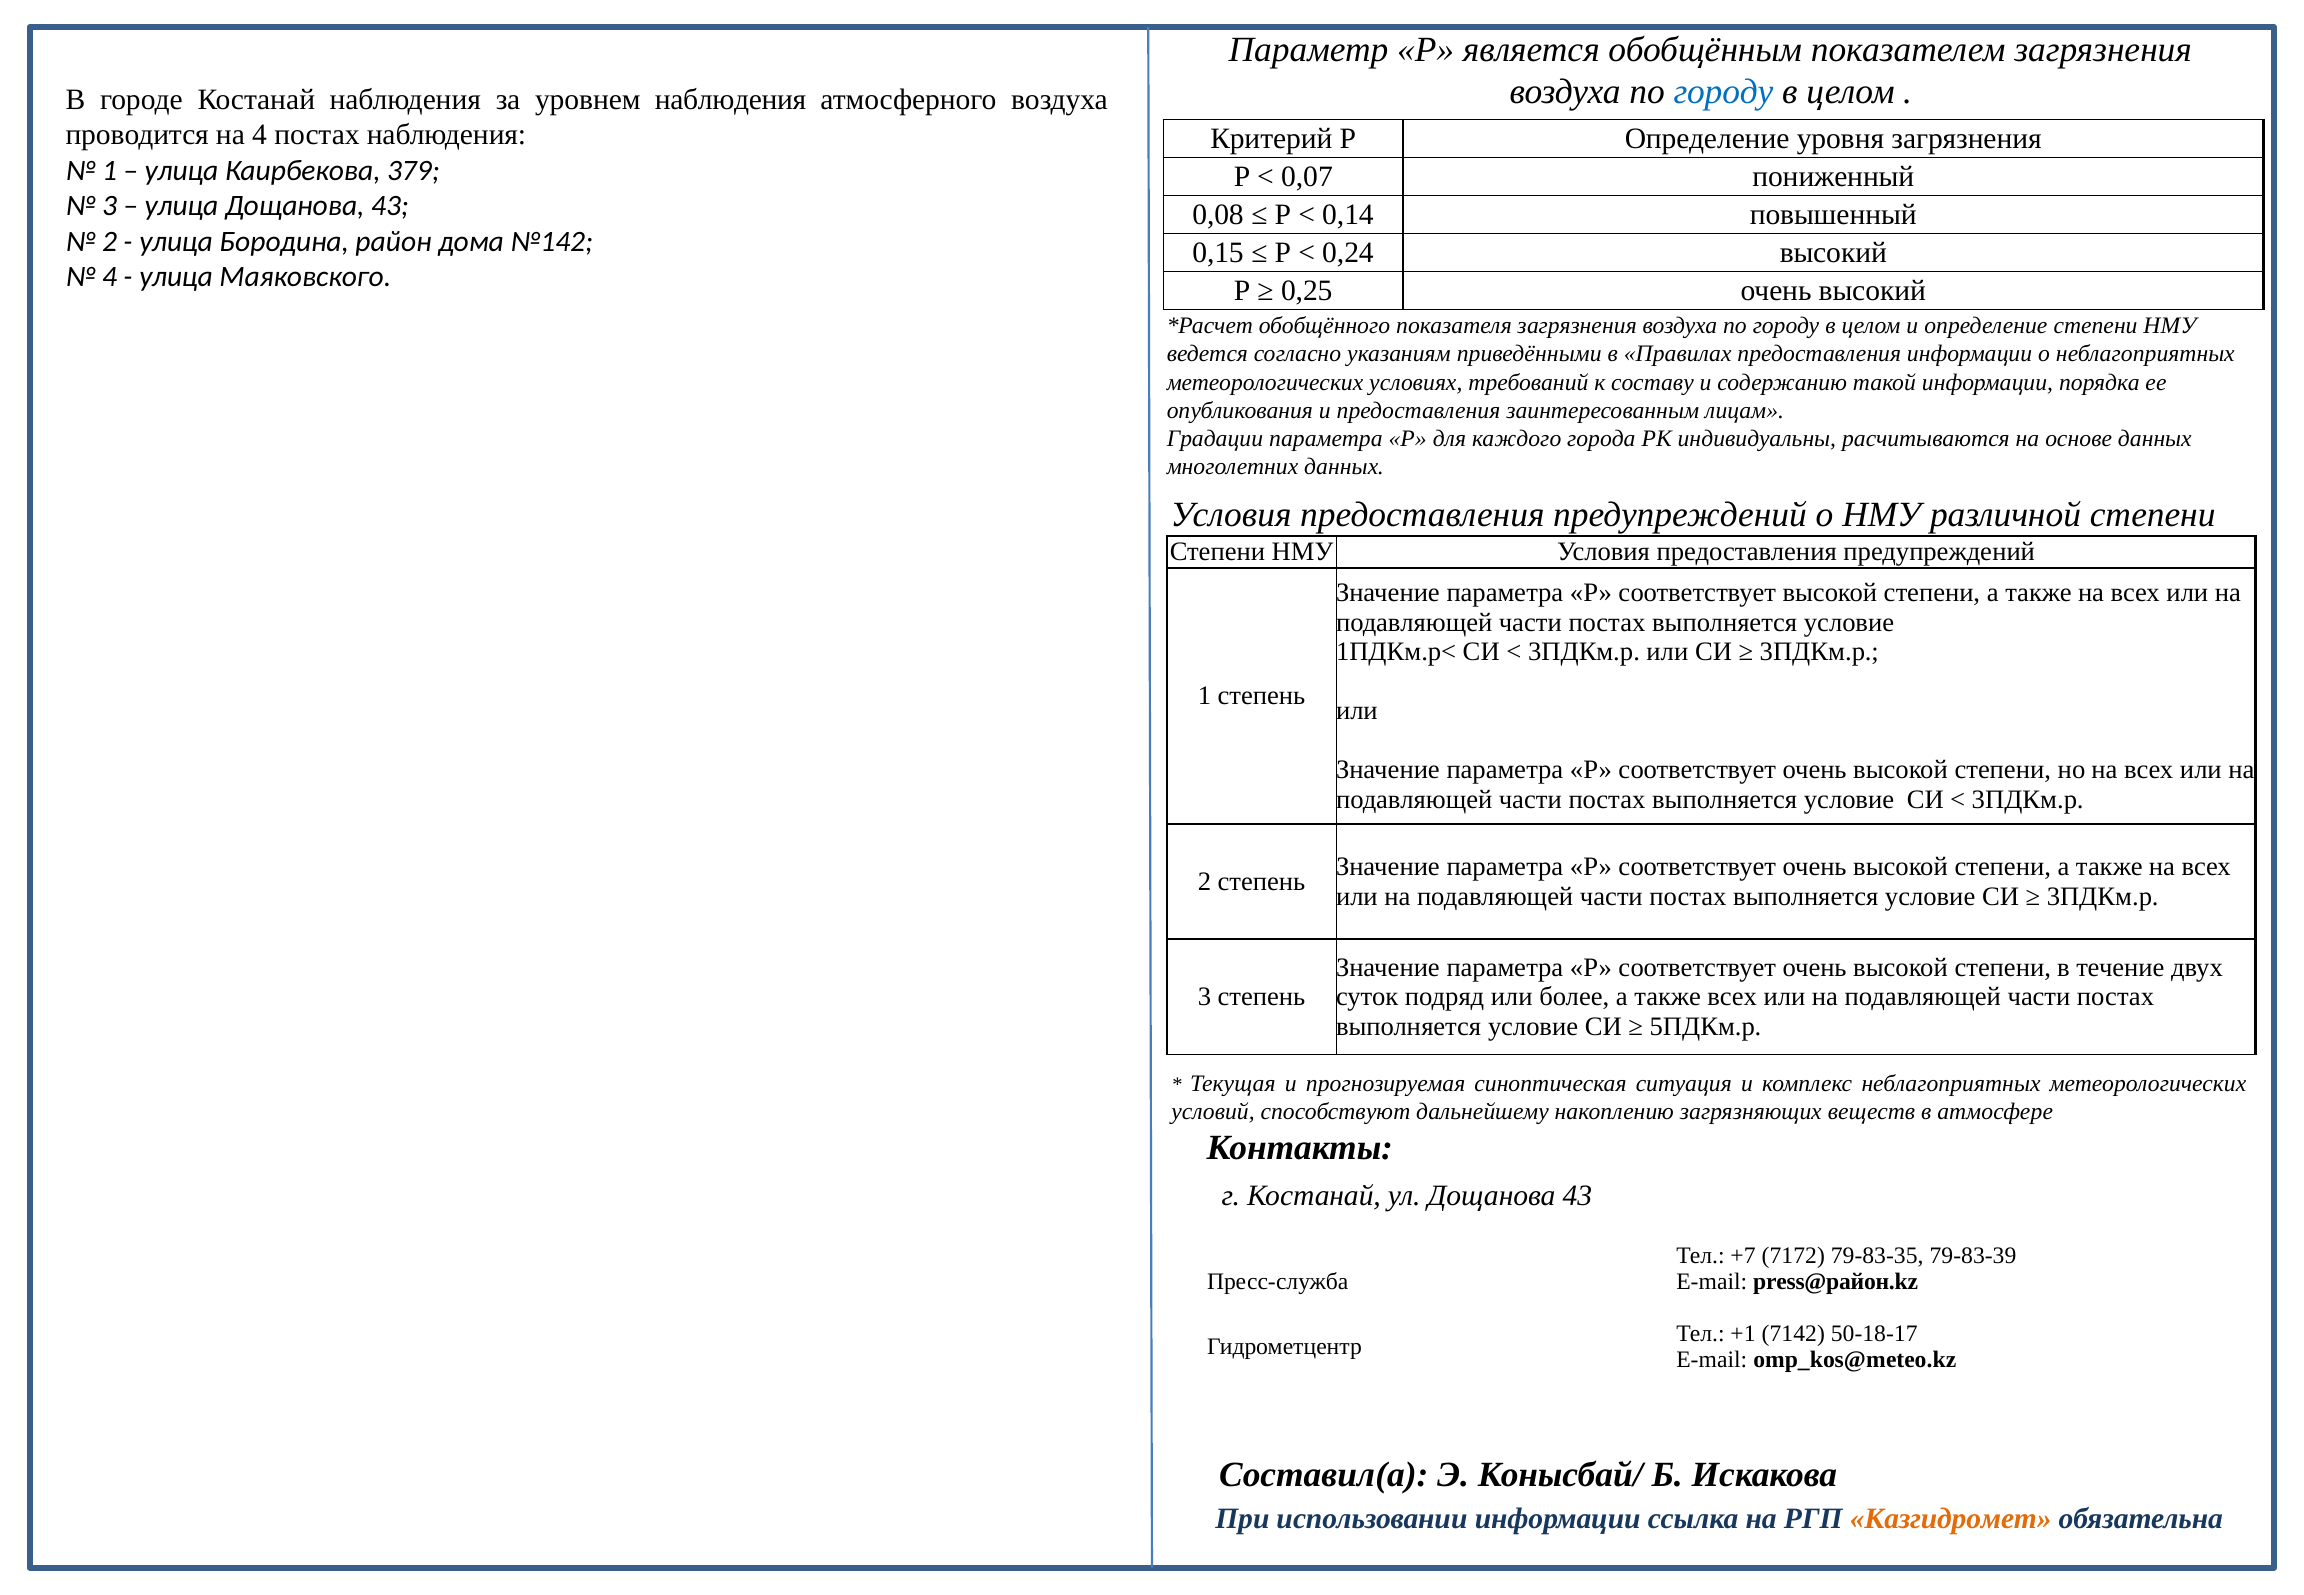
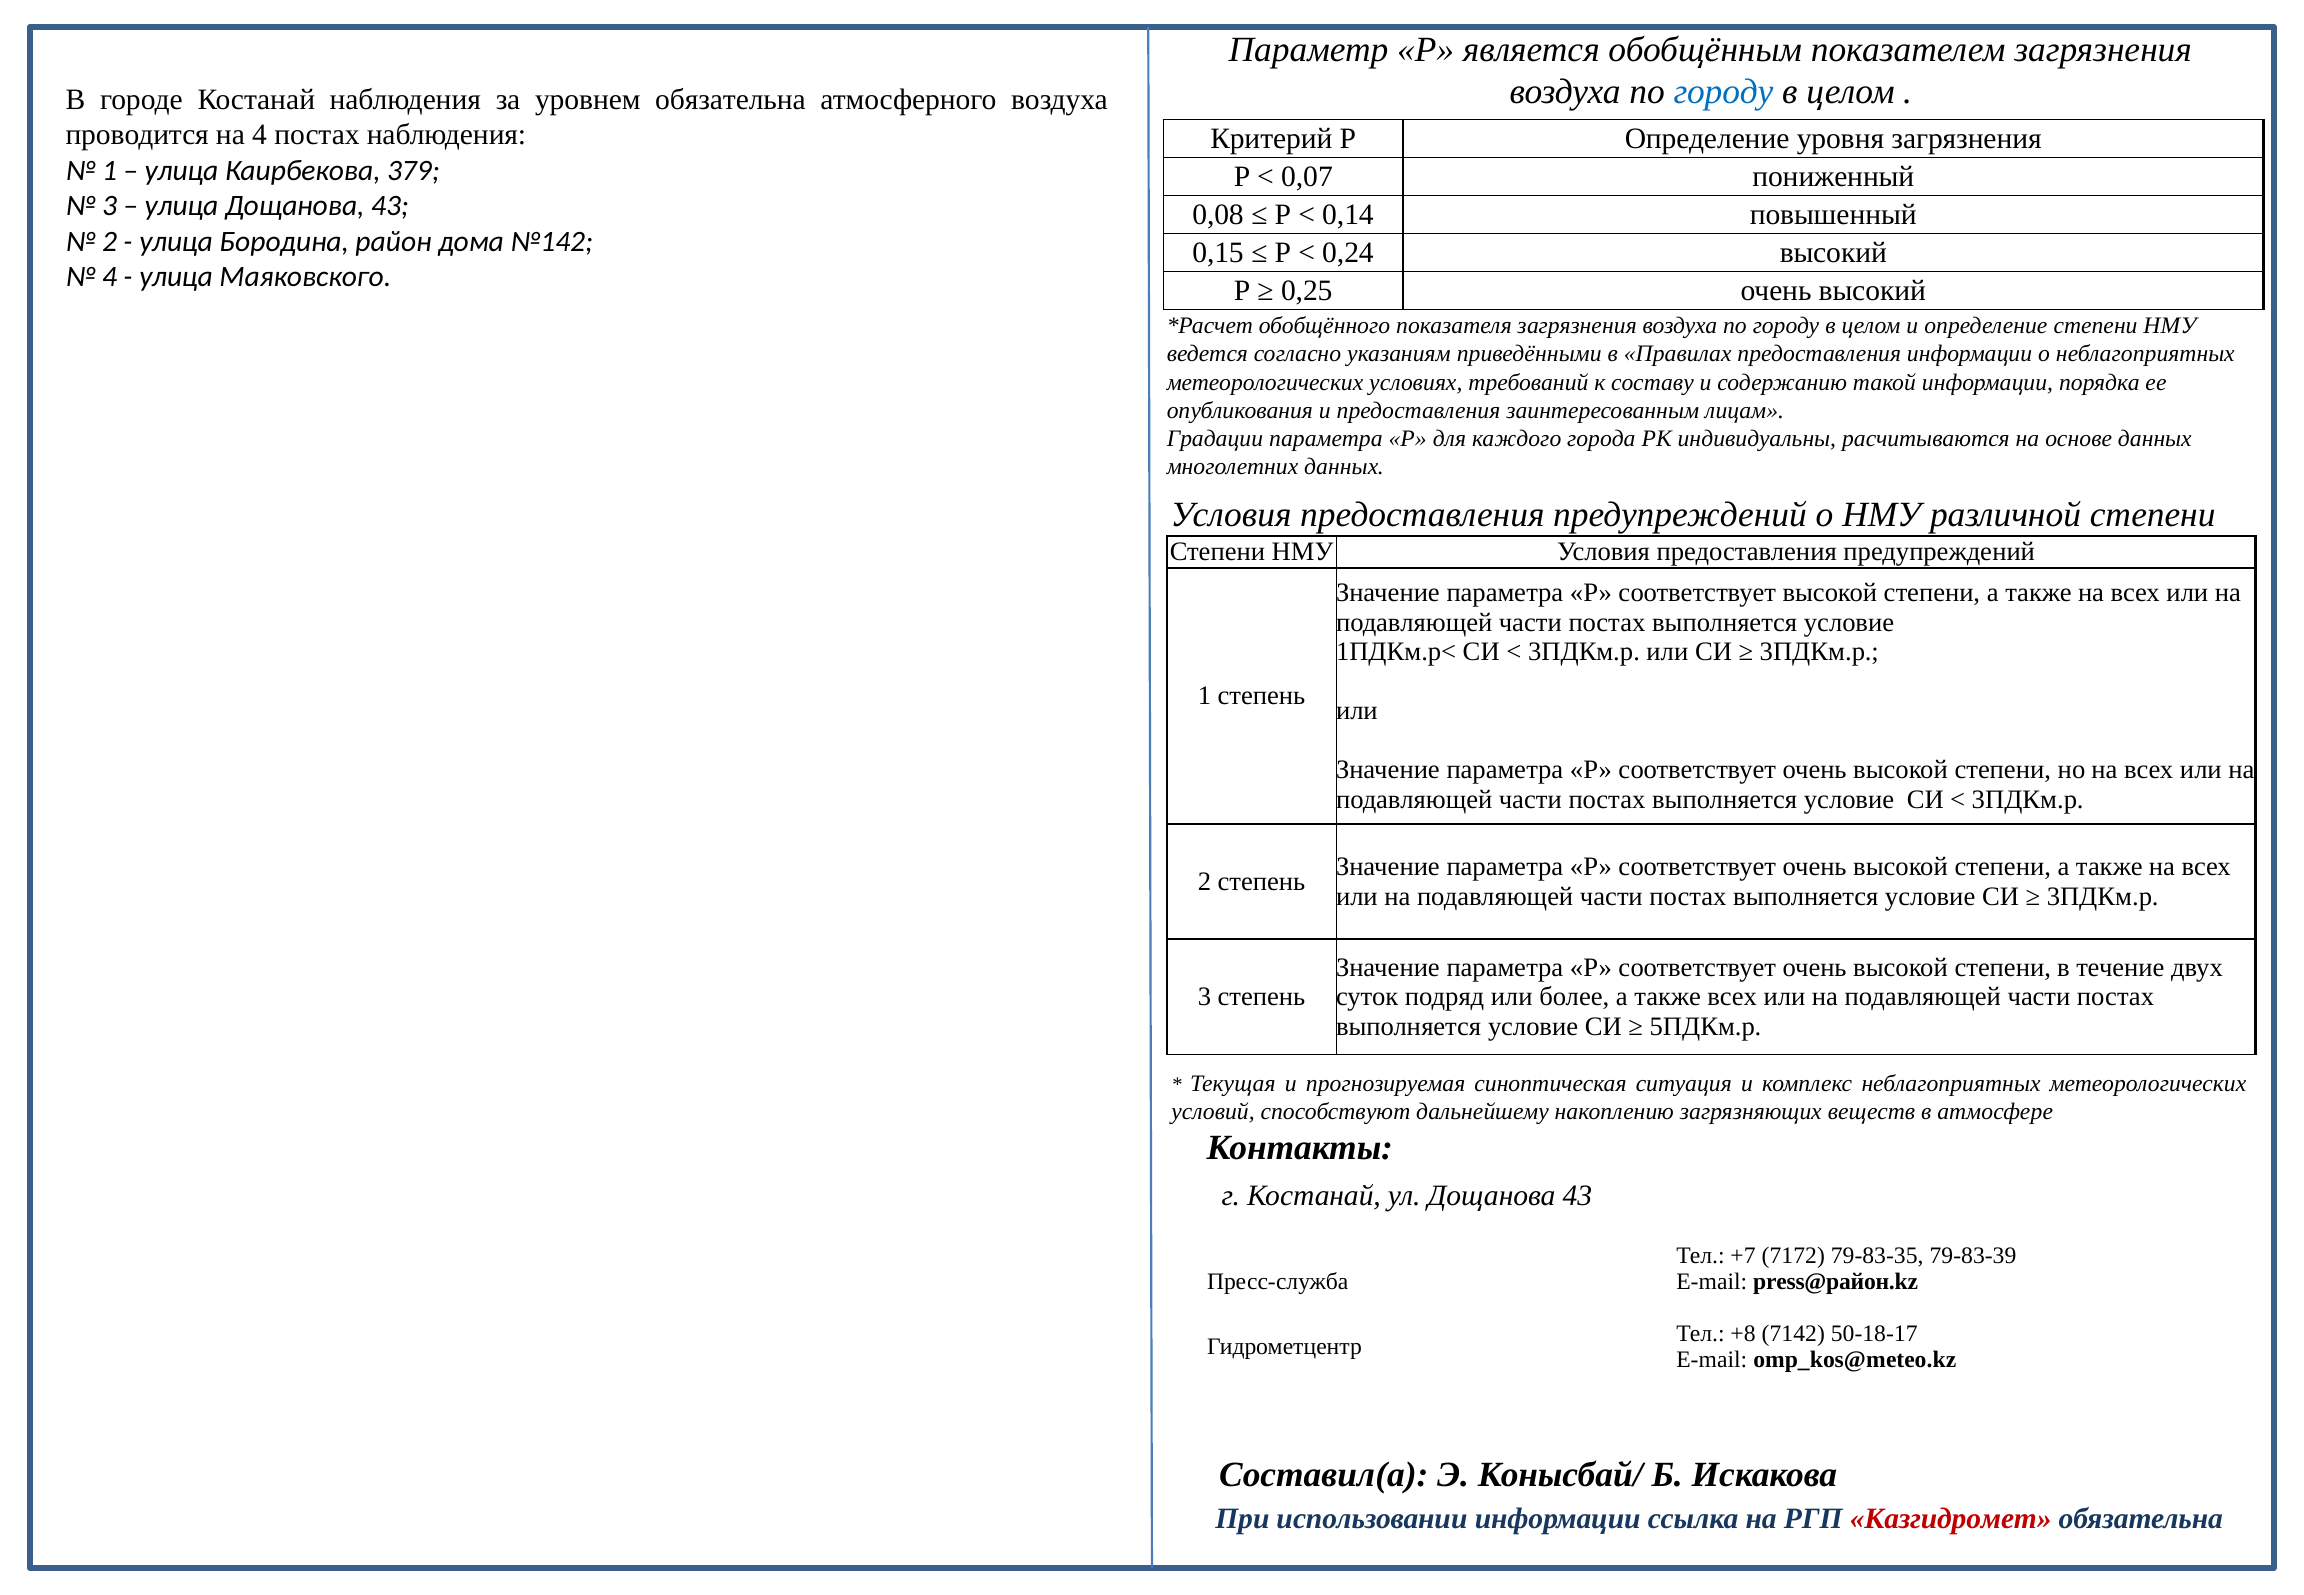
уровнем наблюдения: наблюдения -> обязательна
+1: +1 -> +8
Казгидромет colour: orange -> red
